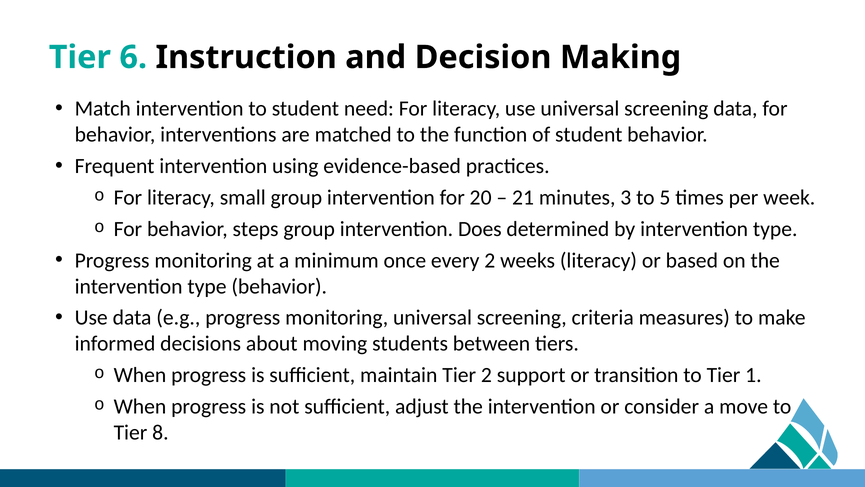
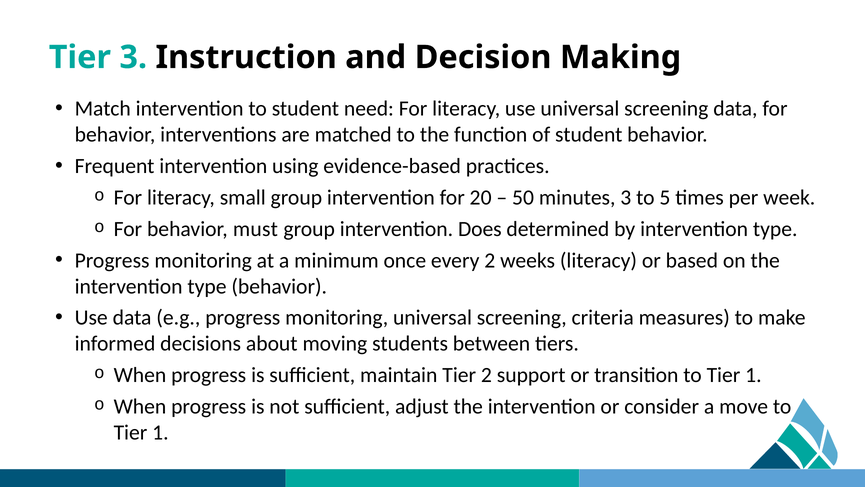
Tier 6: 6 -> 3
21: 21 -> 50
steps: steps -> must
8 at (160, 432): 8 -> 1
